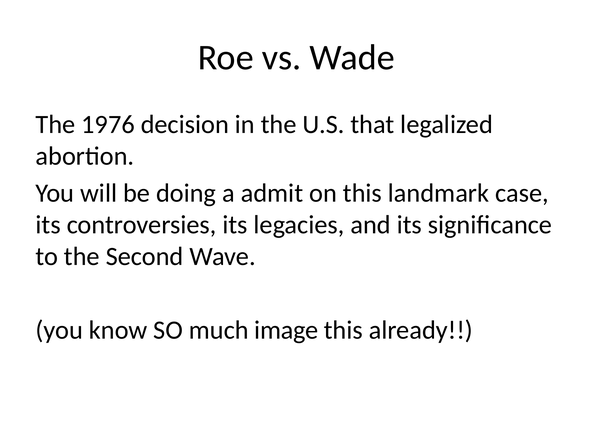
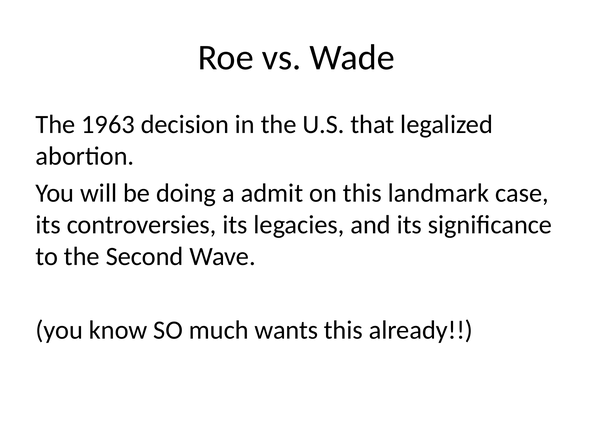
1976: 1976 -> 1963
image: image -> wants
